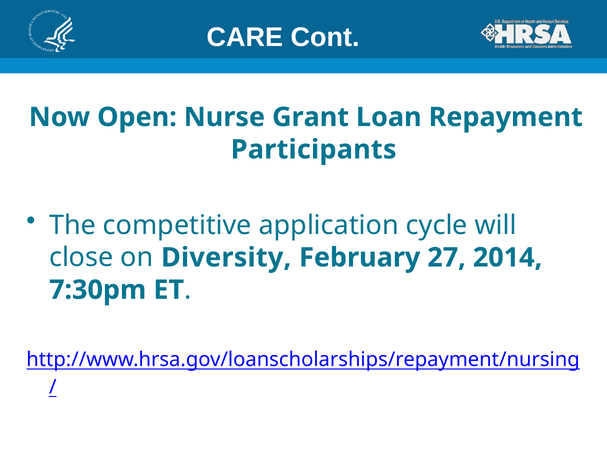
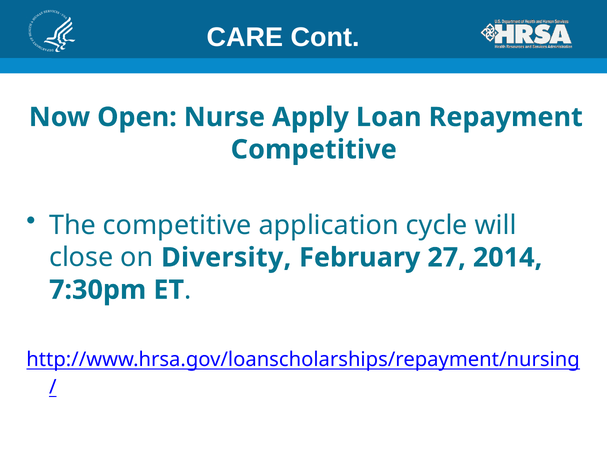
Grant: Grant -> Apply
Participants at (314, 150): Participants -> Competitive
